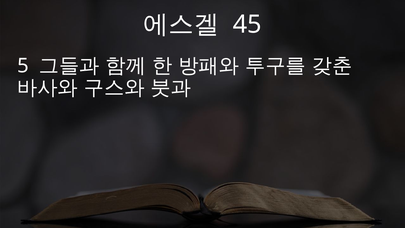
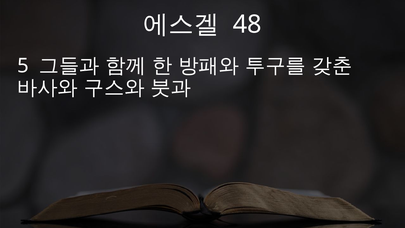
45: 45 -> 48
